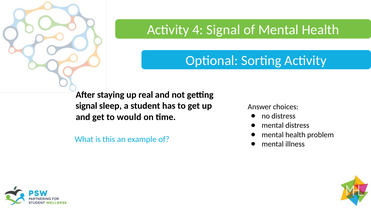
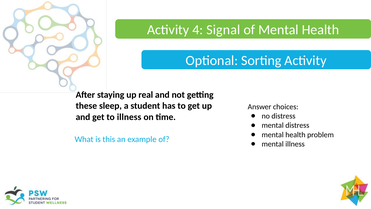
signal at (86, 106): signal -> these
to would: would -> illness
